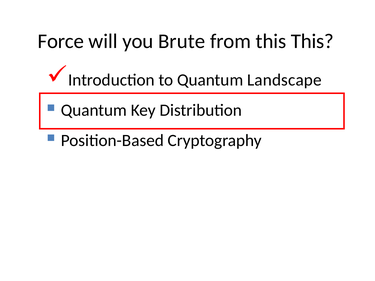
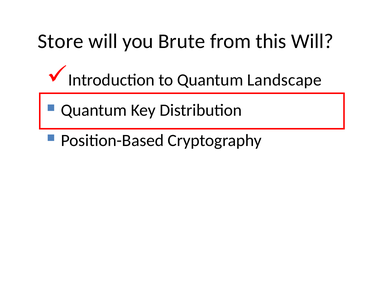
Force: Force -> Store
this This: This -> Will
